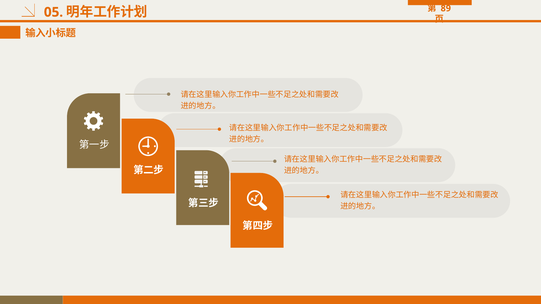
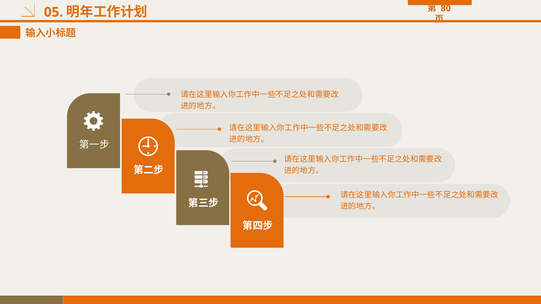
89: 89 -> 80
